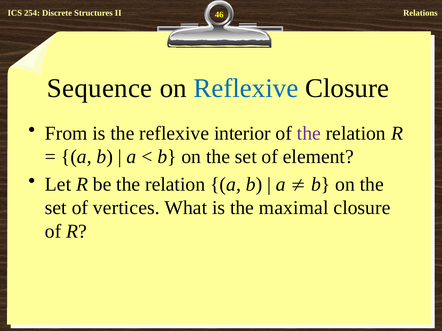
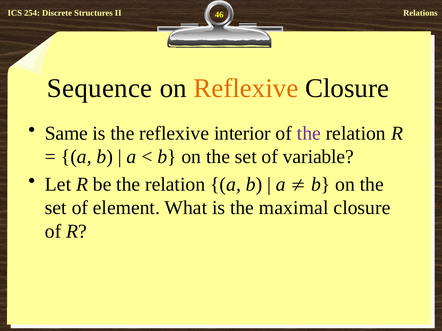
Reflexive at (246, 88) colour: blue -> orange
From: From -> Same
element: element -> variable
vertices: vertices -> element
